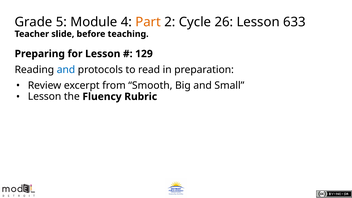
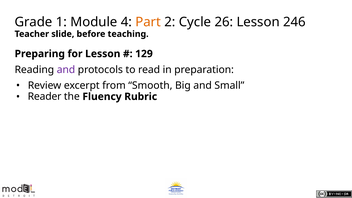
5: 5 -> 1
633: 633 -> 246
and at (66, 70) colour: blue -> purple
Lesson at (45, 97): Lesson -> Reader
